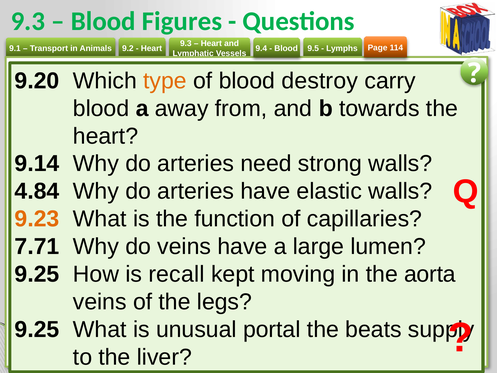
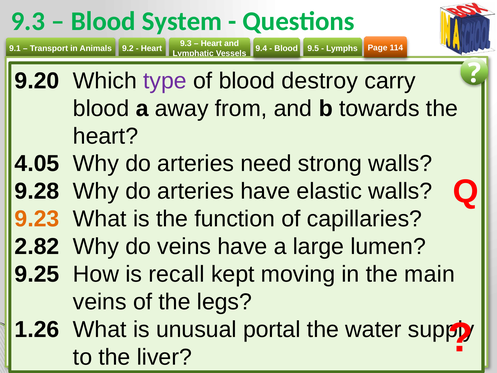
Figures: Figures -> System
type colour: orange -> purple
9.14: 9.14 -> 4.05
4.84: 4.84 -> 9.28
7.71: 7.71 -> 2.82
aorta: aorta -> main
9.25 at (37, 329): 9.25 -> 1.26
beats: beats -> water
